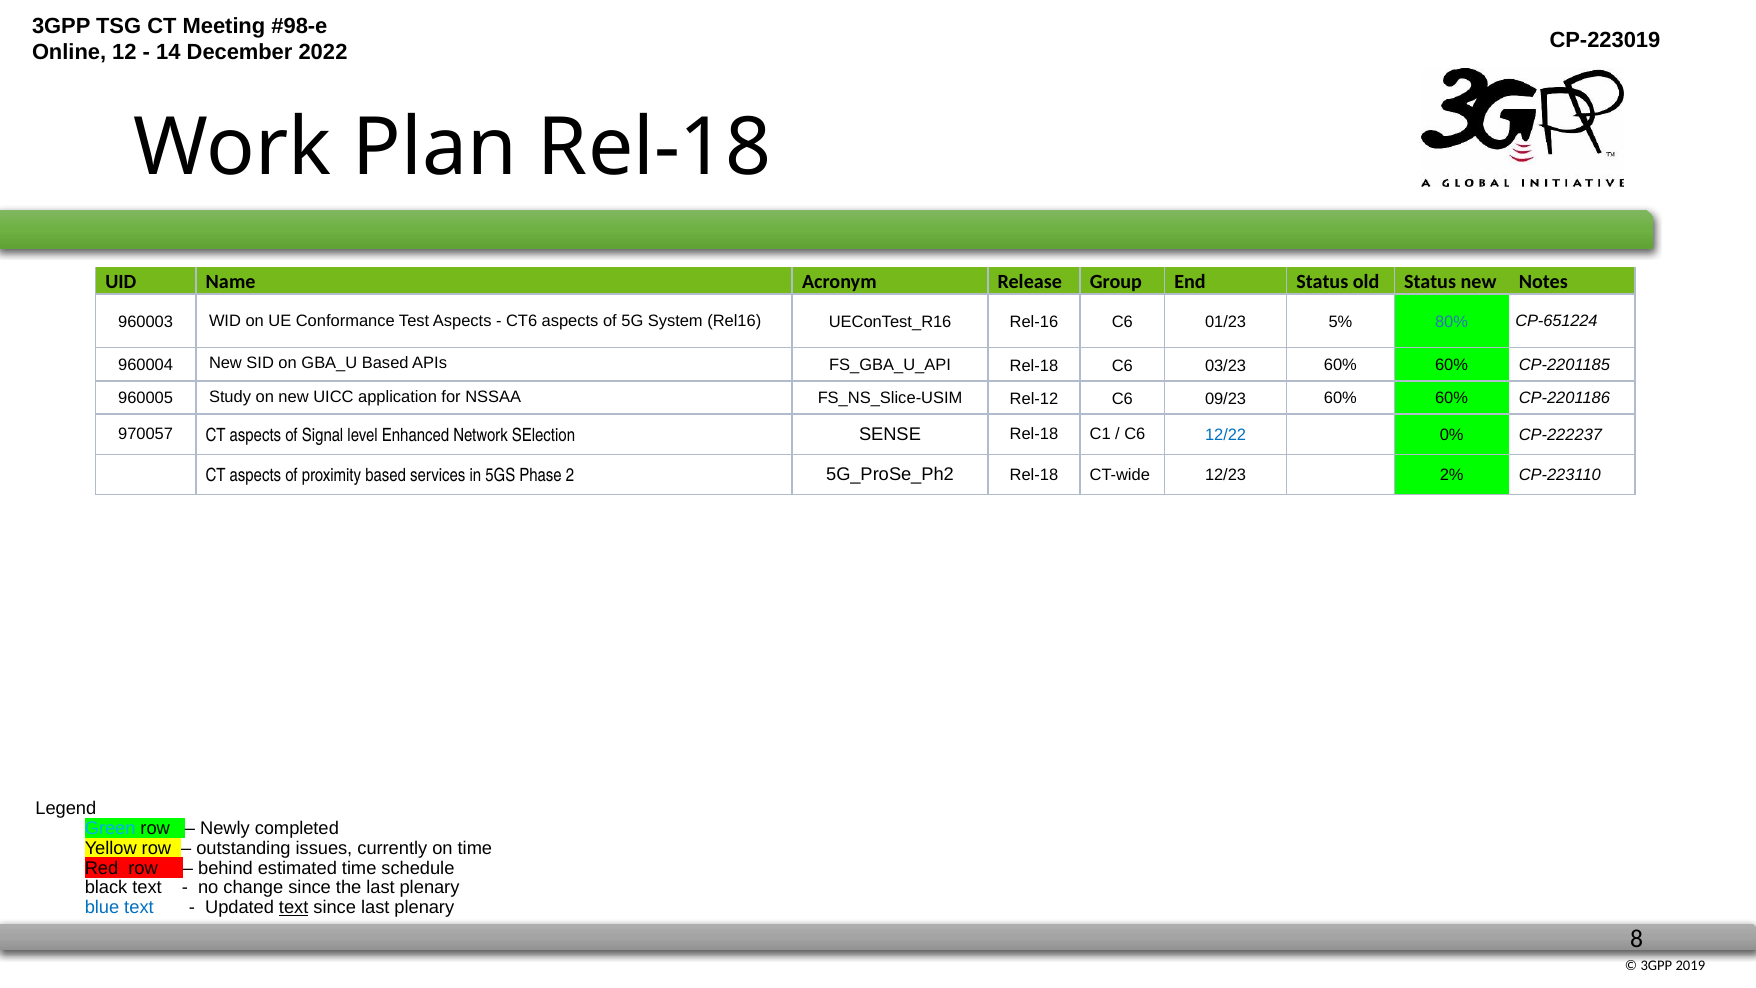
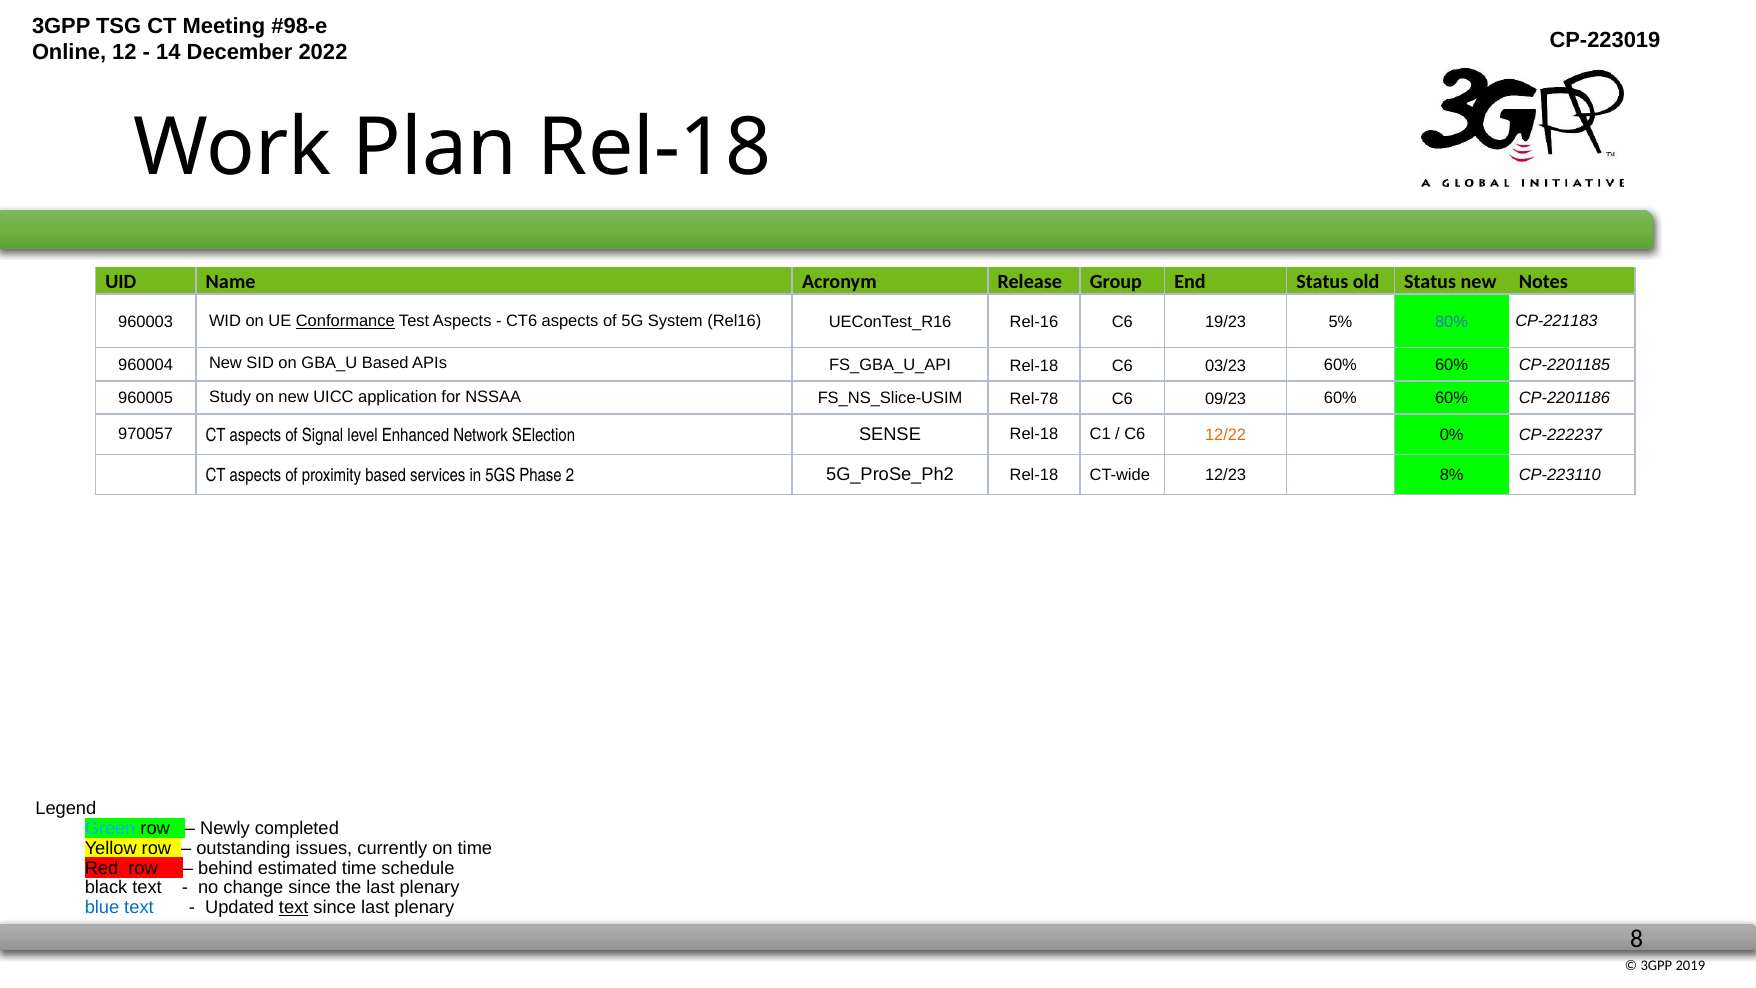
Conformance underline: none -> present
01/23: 01/23 -> 19/23
CP-651224: CP-651224 -> CP-221183
Rel-12: Rel-12 -> Rel-78
12/22 colour: blue -> orange
2%: 2% -> 8%
